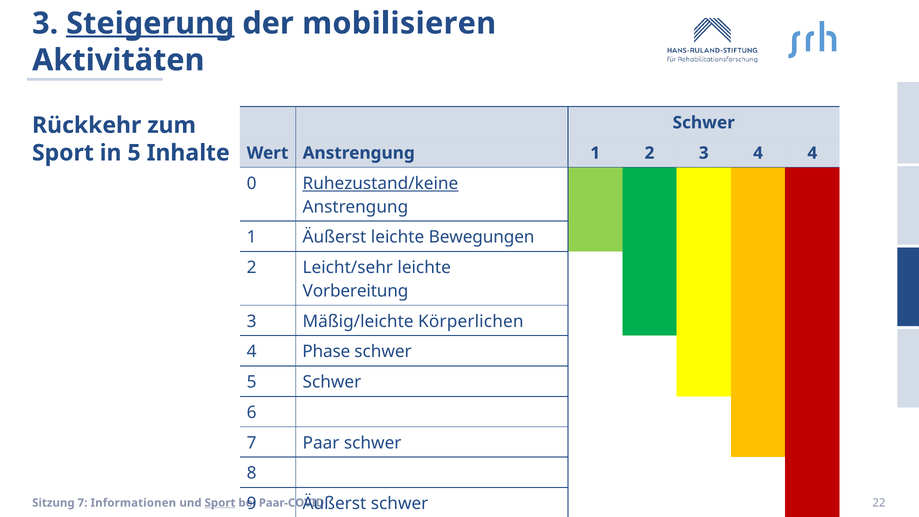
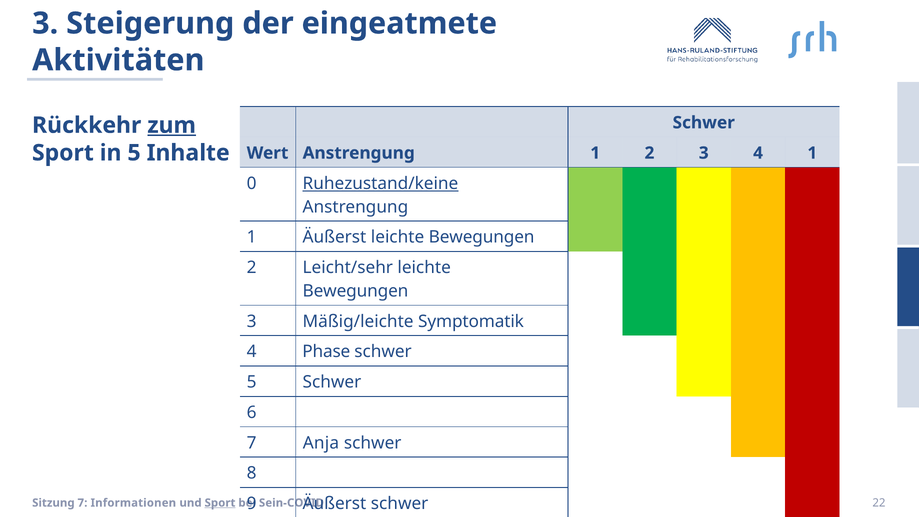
Steigerung underline: present -> none
mobilisieren: mobilisieren -> eingeatmete
zum underline: none -> present
4 4: 4 -> 1
Vorbereitung at (356, 291): Vorbereitung -> Bewegungen
Körperlichen: Körperlichen -> Symptomatik
Paar: Paar -> Anja
Paar-COVID: Paar-COVID -> Sein-COVID
